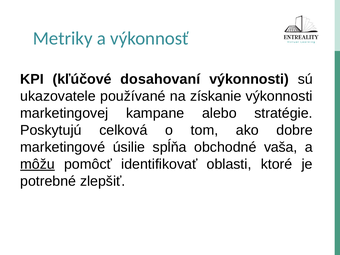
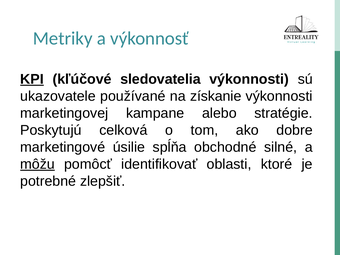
KPI underline: none -> present
dosahovaní: dosahovaní -> sledovatelia
vaša: vaša -> silné
